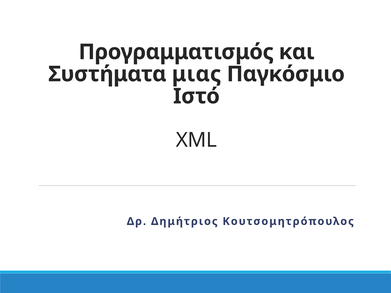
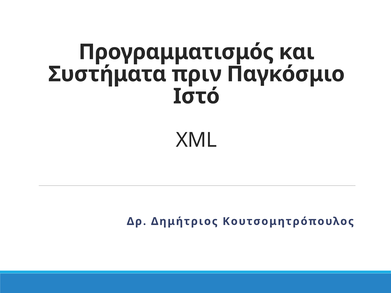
μιας: μιας -> πριν
